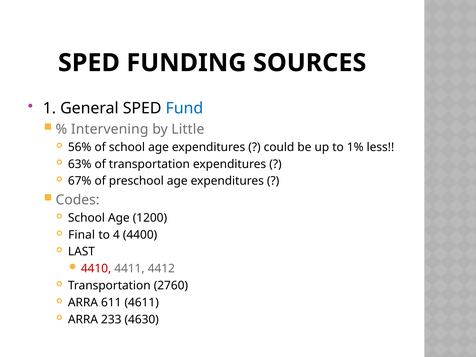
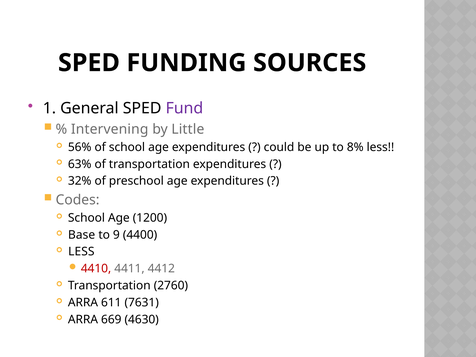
Fund colour: blue -> purple
1%: 1% -> 8%
67%: 67% -> 32%
Final: Final -> Base
4: 4 -> 9
LAST at (81, 252): LAST -> LESS
4611: 4611 -> 7631
233: 233 -> 669
